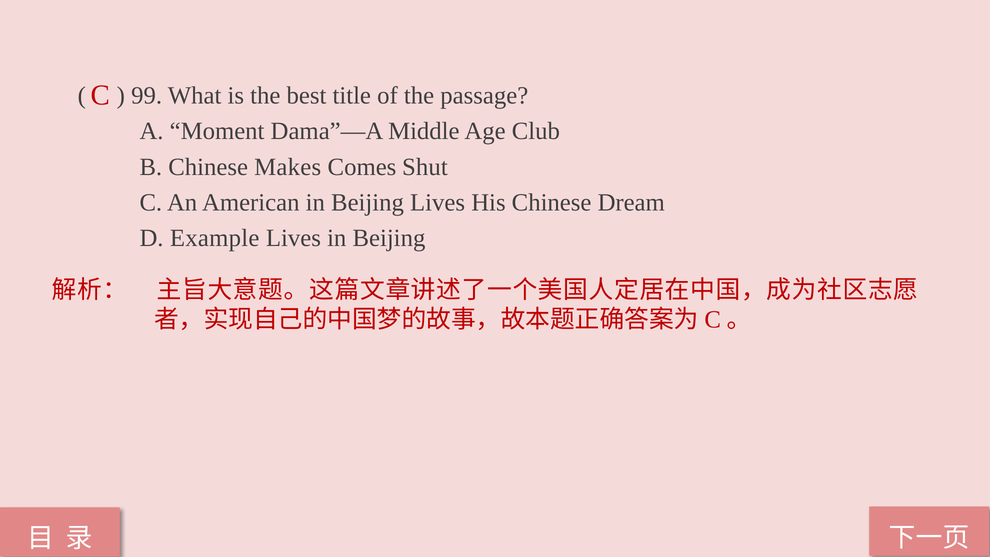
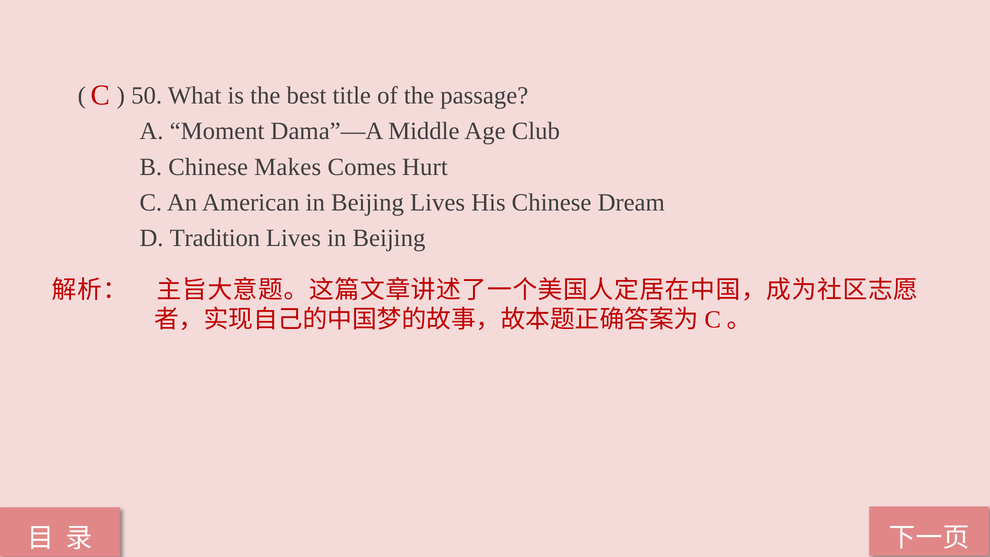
99: 99 -> 50
Shut: Shut -> Hurt
Example: Example -> Tradition
